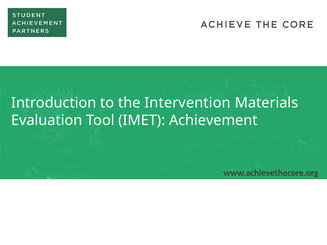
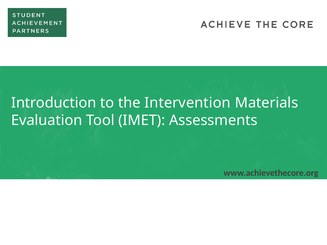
Achievement: Achievement -> Assessments
